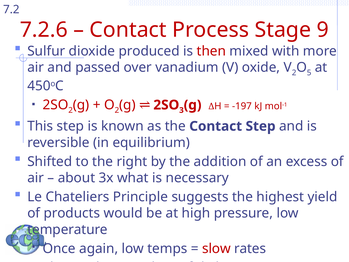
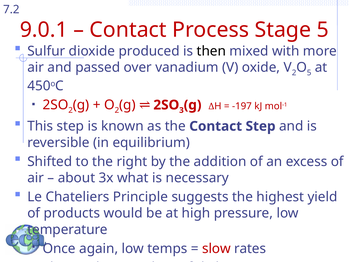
7.2.6: 7.2.6 -> 9.0.1
Stage 9: 9 -> 5
then colour: red -> black
